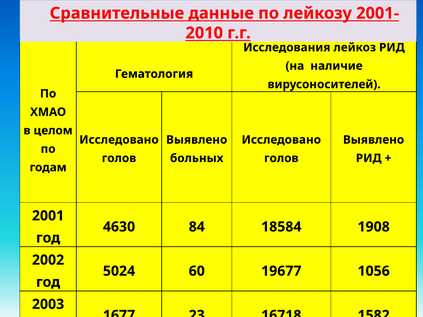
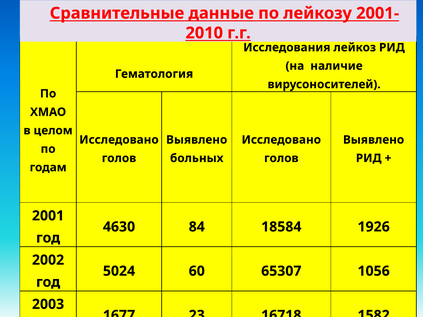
1908: 1908 -> 1926
19677: 19677 -> 65307
